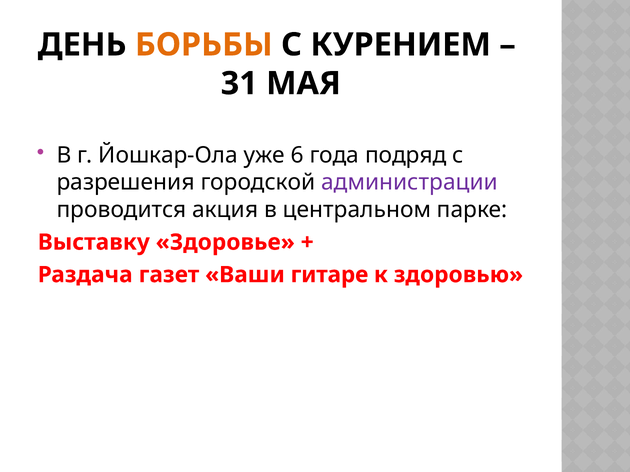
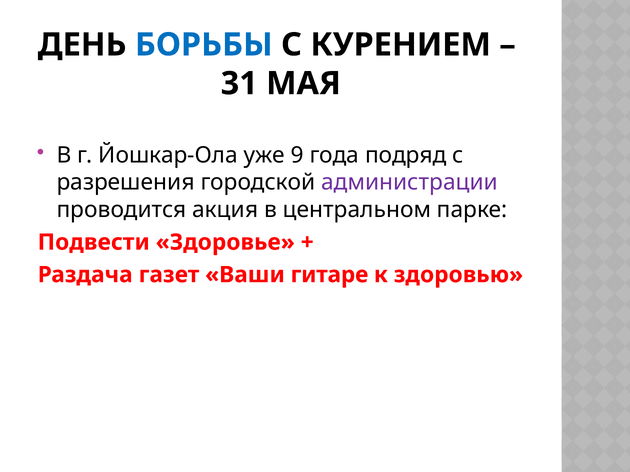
БОРЬБЫ colour: orange -> blue
6: 6 -> 9
Выставку: Выставку -> Подвести
